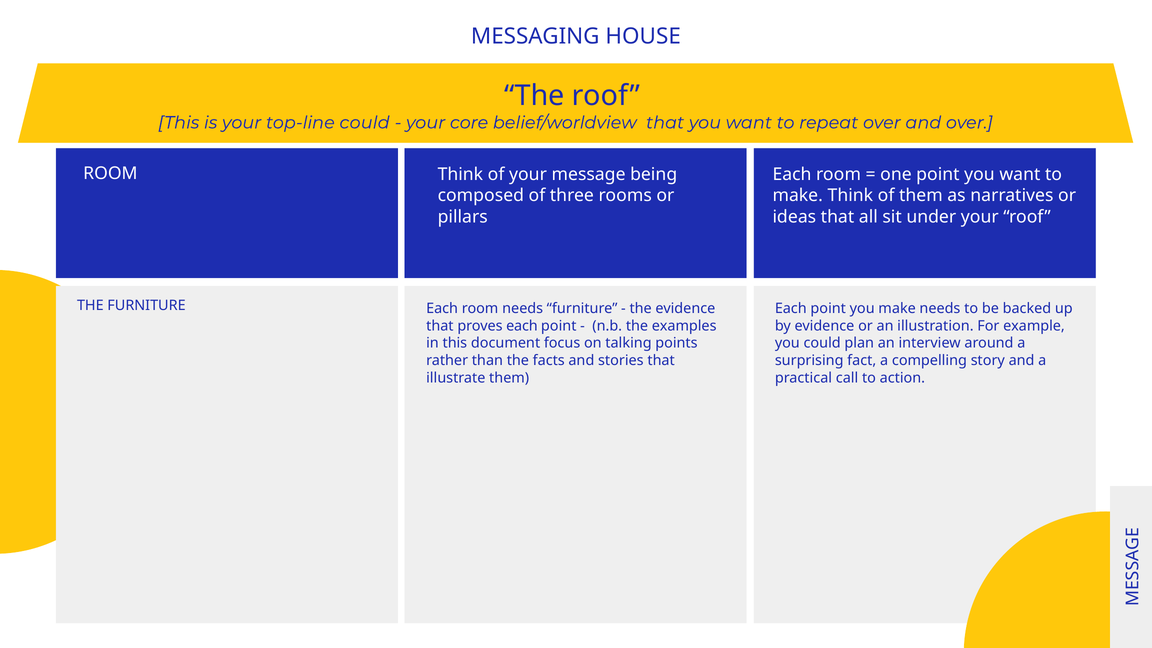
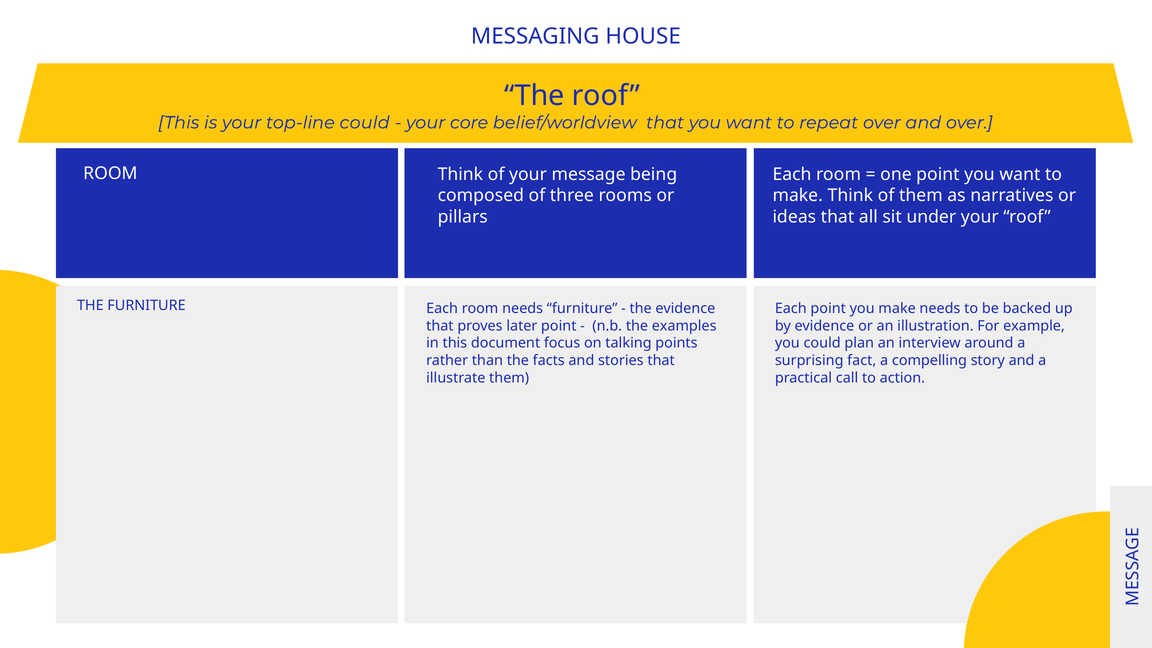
proves each: each -> later
